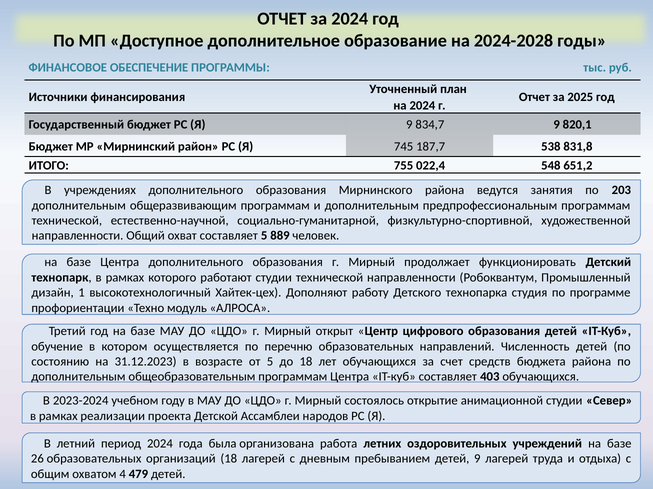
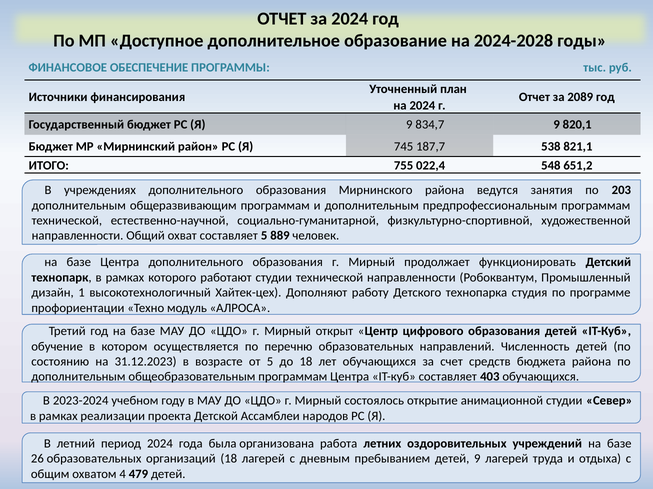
2025: 2025 -> 2089
831,8: 831,8 -> 821,1
